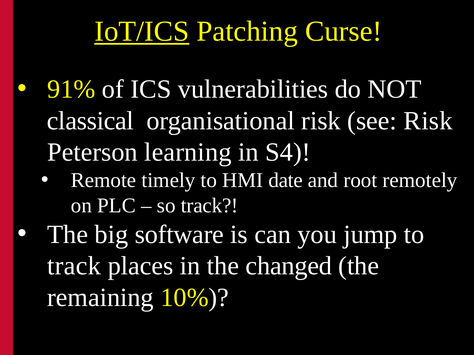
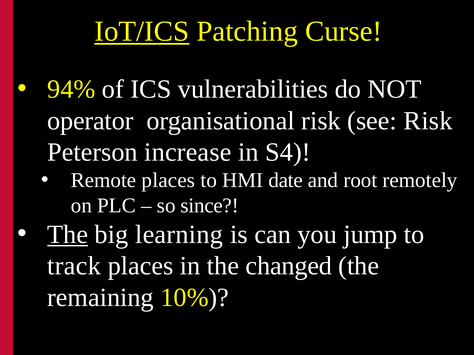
91%: 91% -> 94%
classical: classical -> operator
learning: learning -> increase
Remote timely: timely -> places
so track: track -> since
The at (68, 235) underline: none -> present
software: software -> learning
